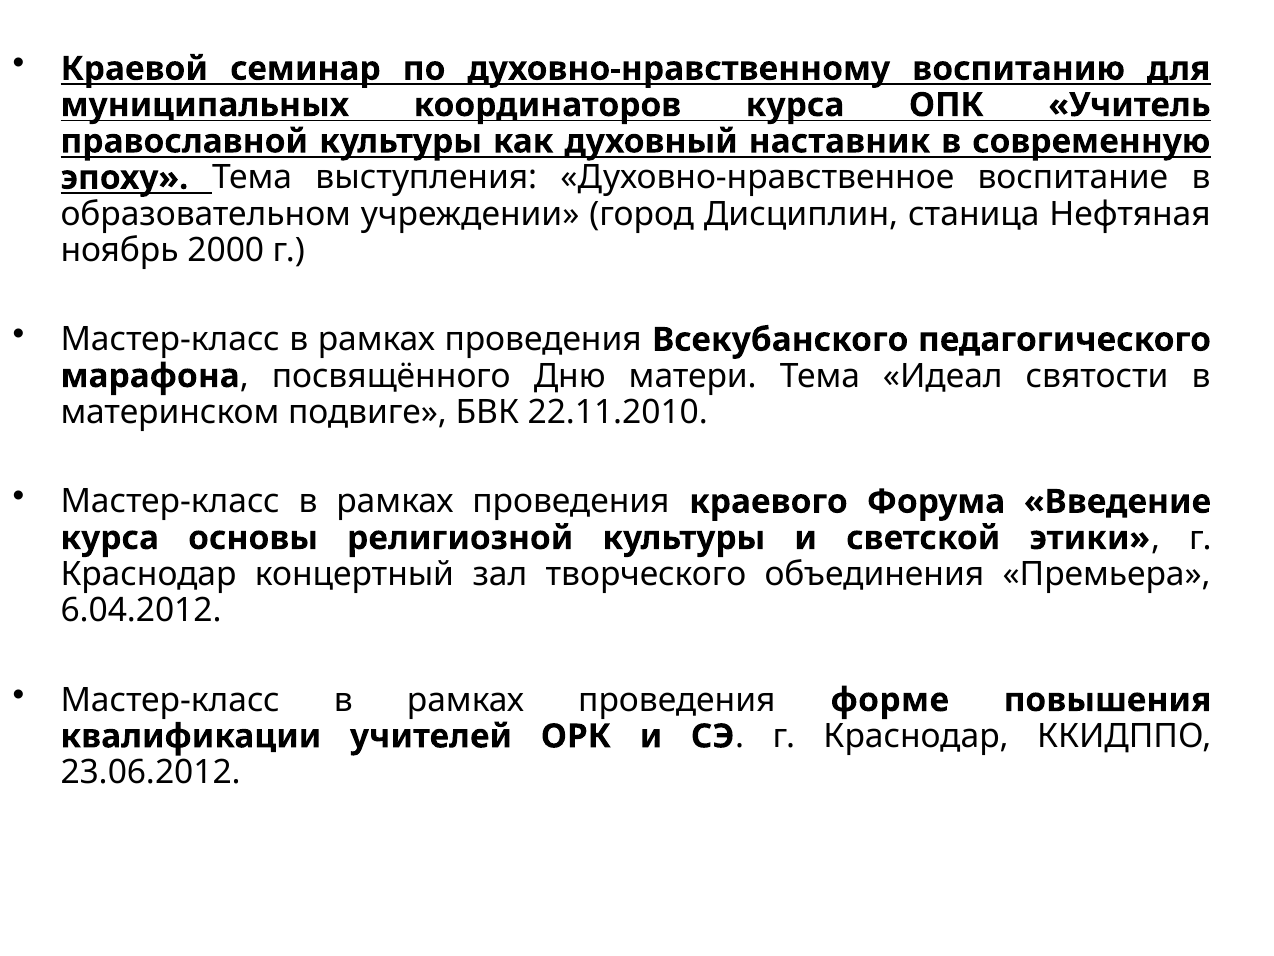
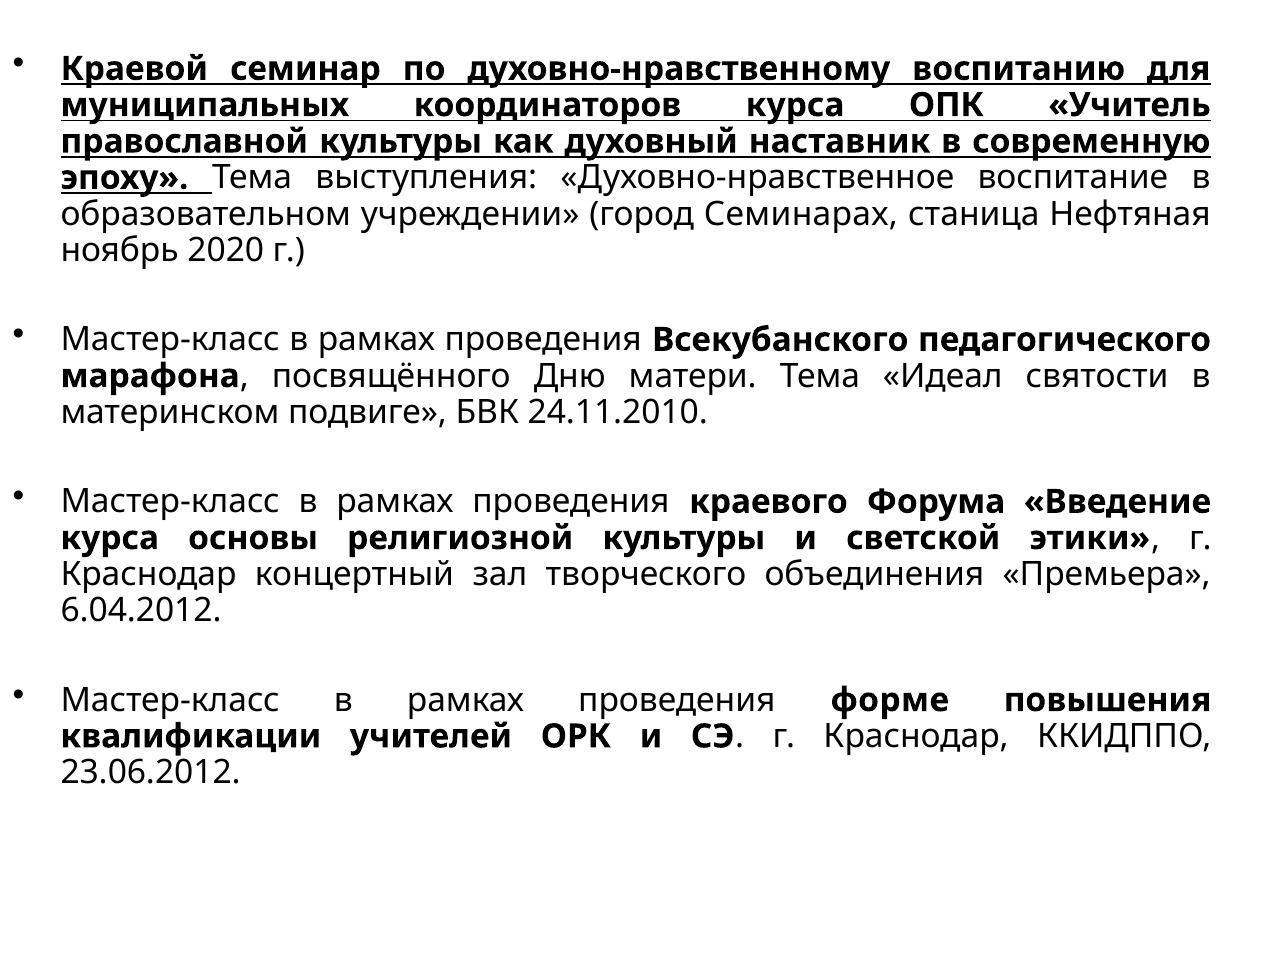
Дисциплин: Дисциплин -> Семинарах
2000: 2000 -> 2020
22.11.2010: 22.11.2010 -> 24.11.2010
